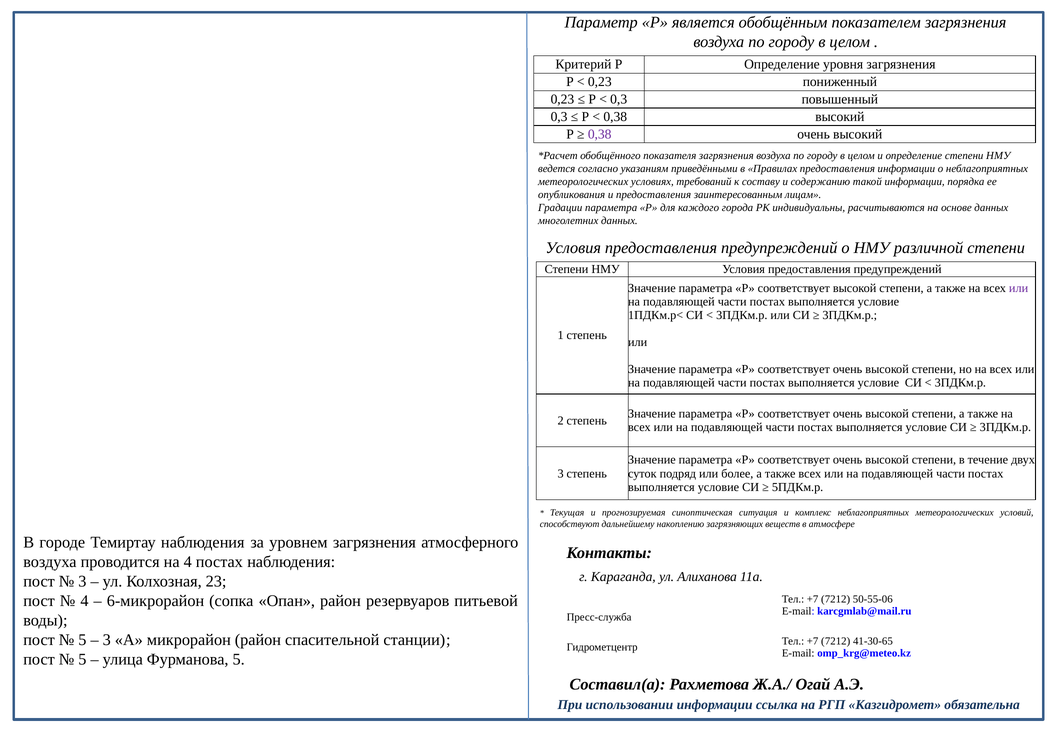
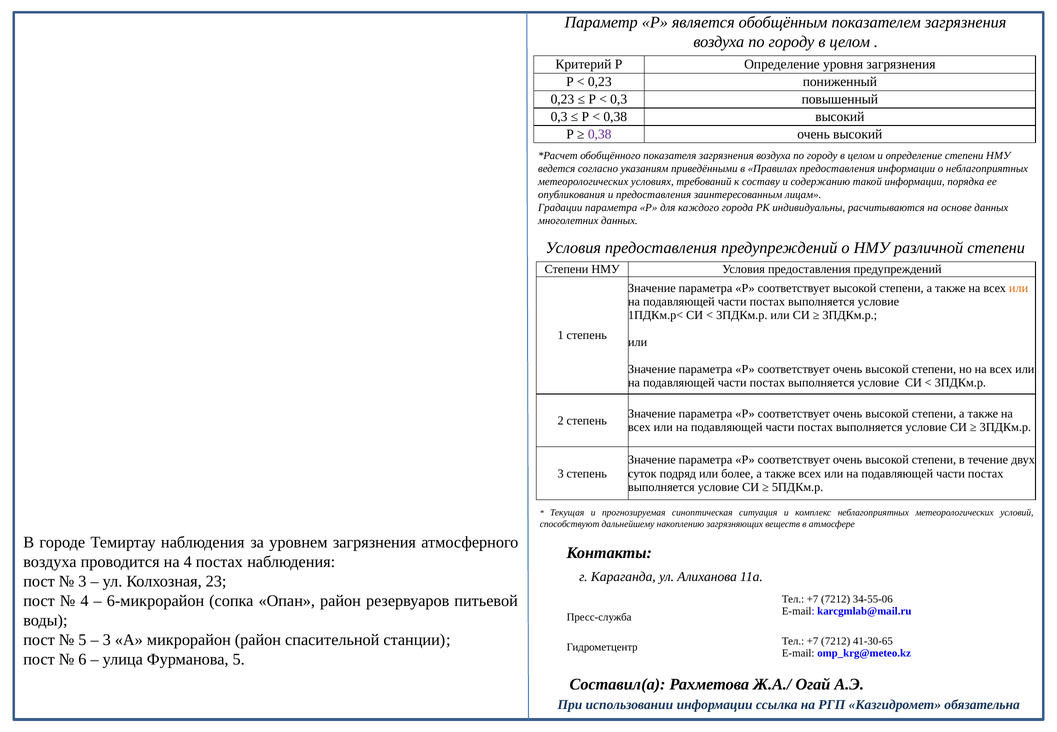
или at (1019, 288) colour: purple -> orange
50-55-06: 50-55-06 -> 34-55-06
5 at (82, 659): 5 -> 6
